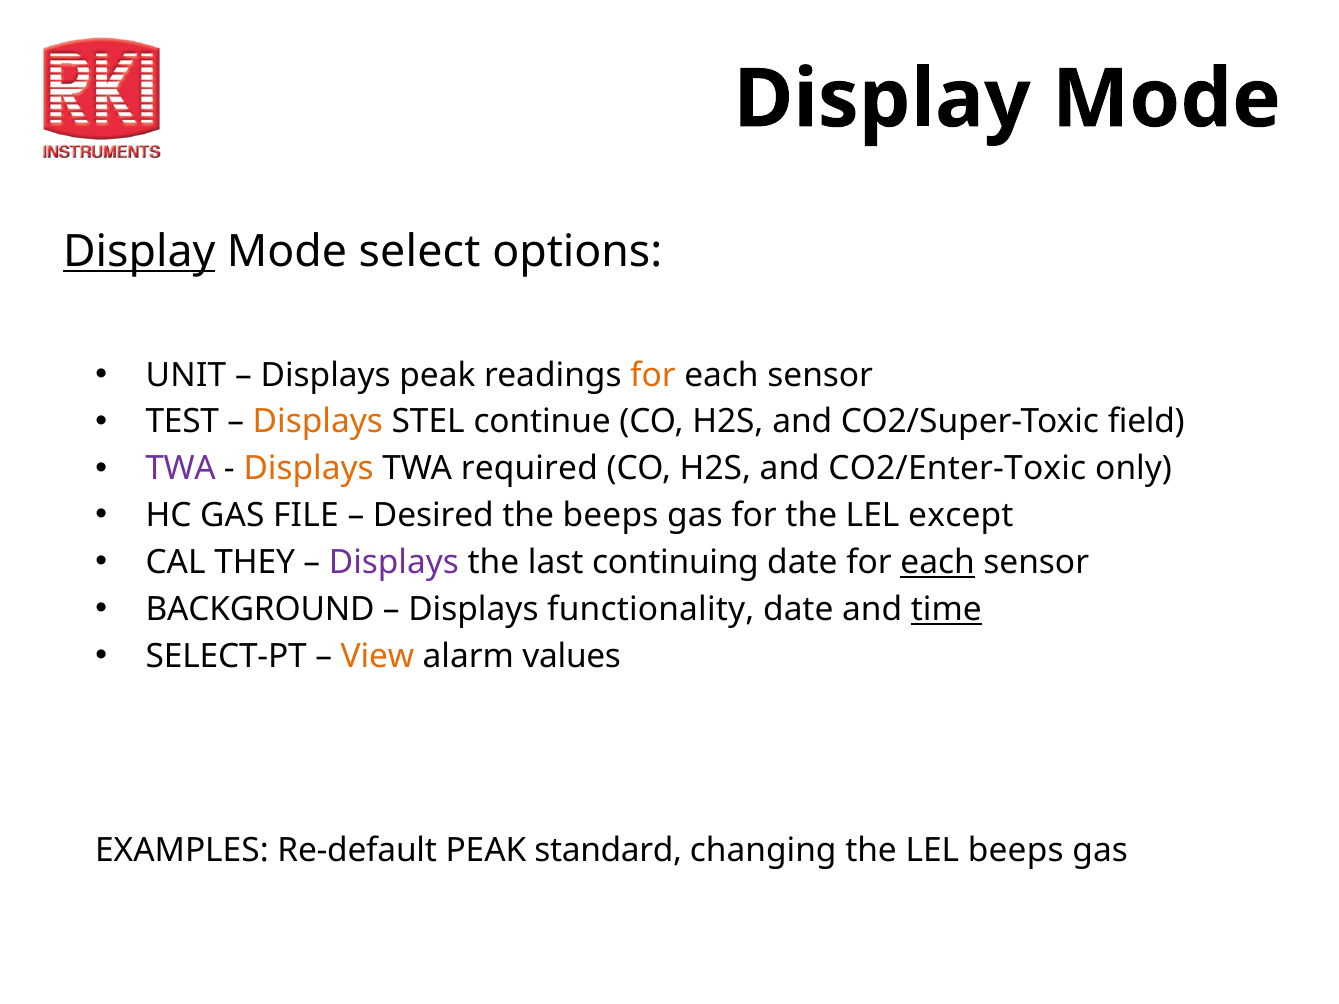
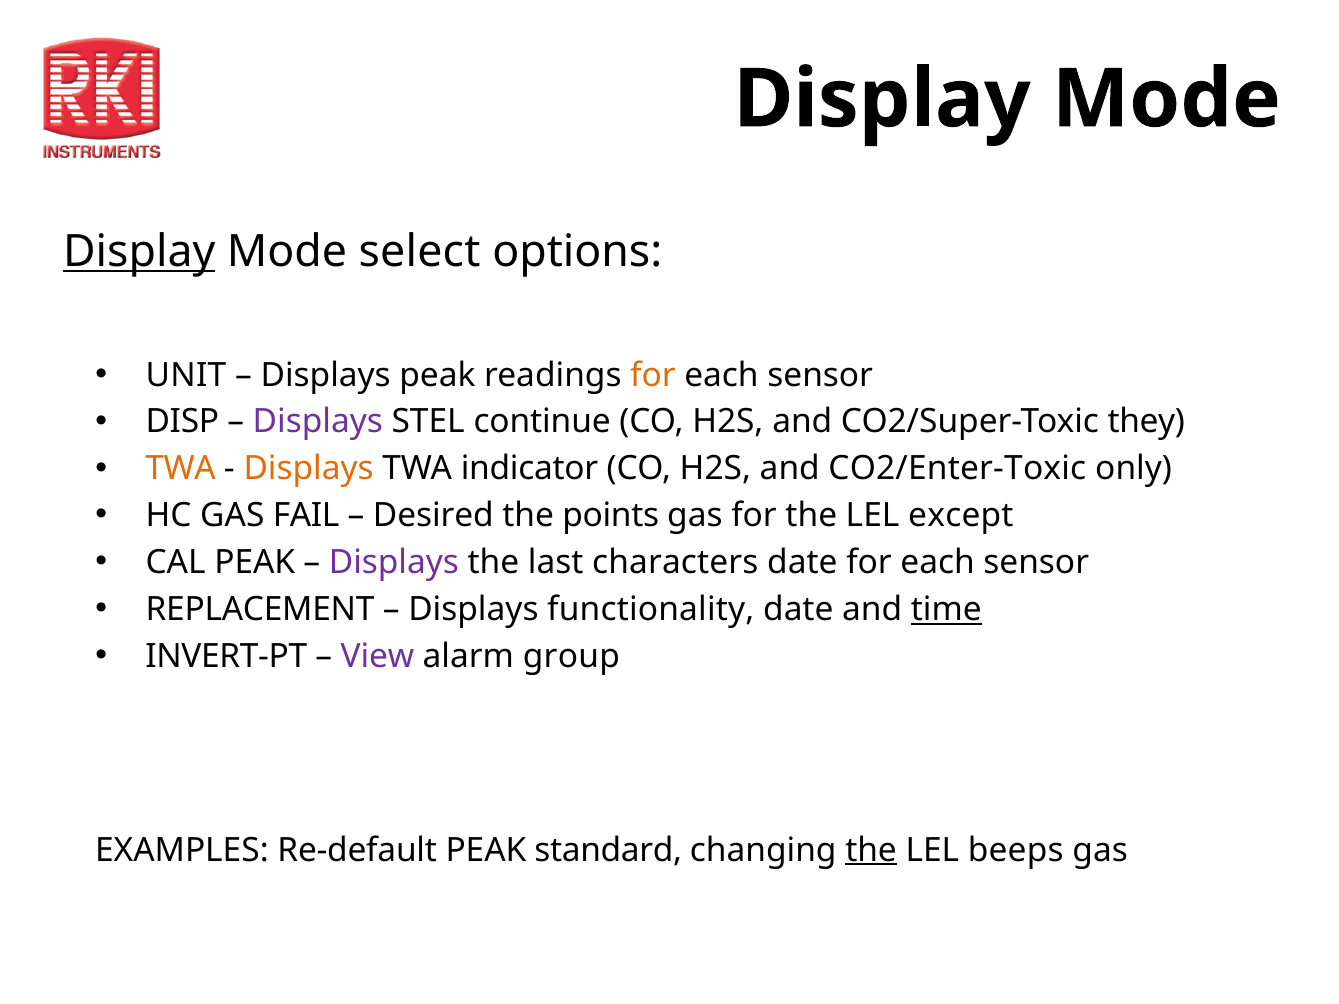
TEST: TEST -> DISP
Displays at (318, 422) colour: orange -> purple
field: field -> they
TWA at (181, 469) colour: purple -> orange
required: required -> indicator
FILE: FILE -> FAIL
the beeps: beeps -> points
CAL THEY: THEY -> PEAK
continuing: continuing -> characters
each at (938, 563) underline: present -> none
BACKGROUND: BACKGROUND -> REPLACEMENT
SELECT-PT: SELECT-PT -> INVERT-PT
View colour: orange -> purple
values: values -> group
the at (871, 850) underline: none -> present
